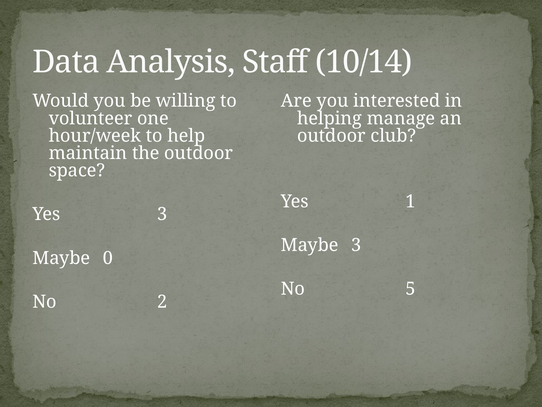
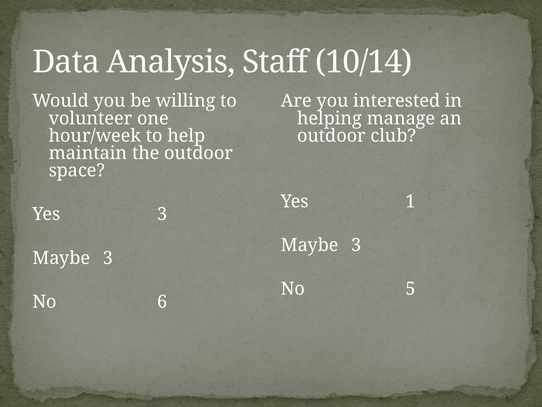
0 at (108, 258): 0 -> 3
2: 2 -> 6
